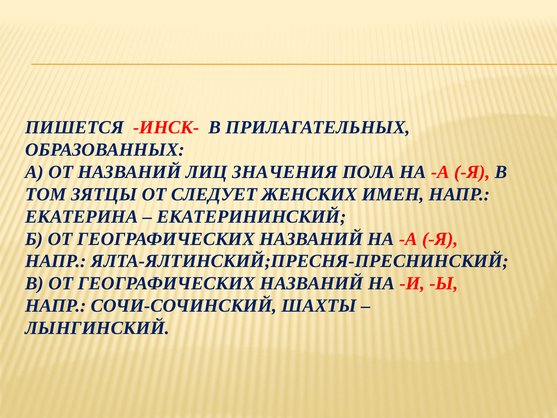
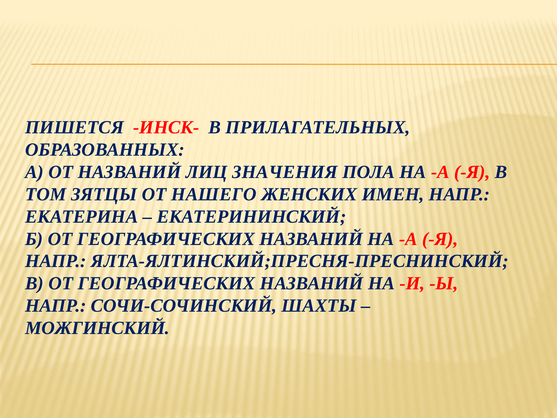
СЛЕДУЕТ: СЛЕДУЕТ -> НАШЕГО
ЛЫНГИНСКИЙ: ЛЫНГИНСКИЙ -> МОЖГИНСКИЙ
